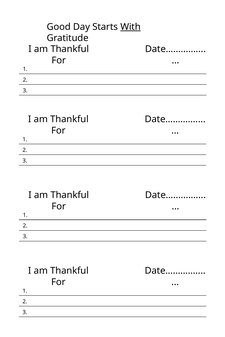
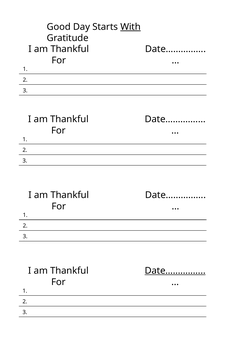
Date… at (175, 271) underline: none -> present
